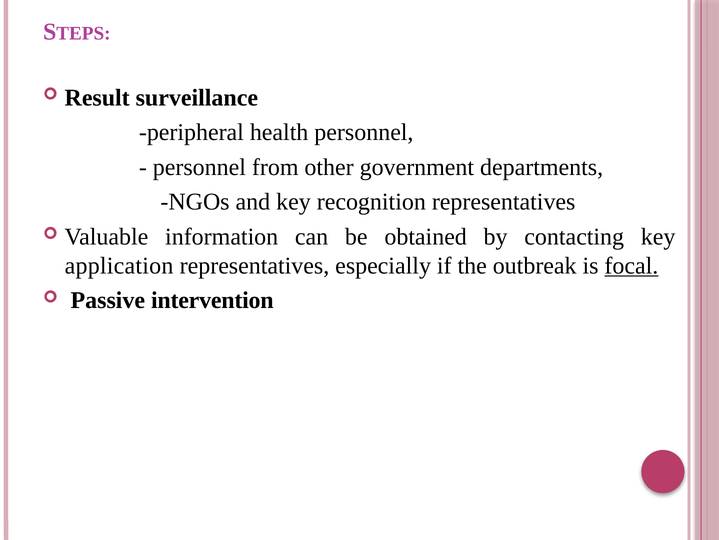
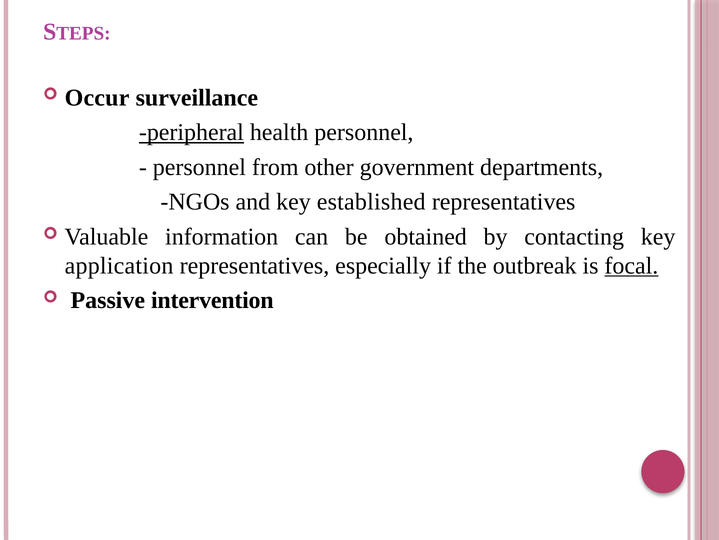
Result: Result -> Occur
peripheral underline: none -> present
recognition: recognition -> established
